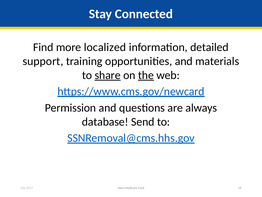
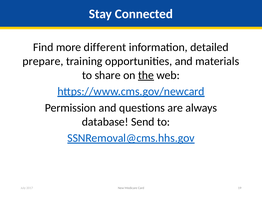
localized: localized -> different
support: support -> prepare
share underline: present -> none
